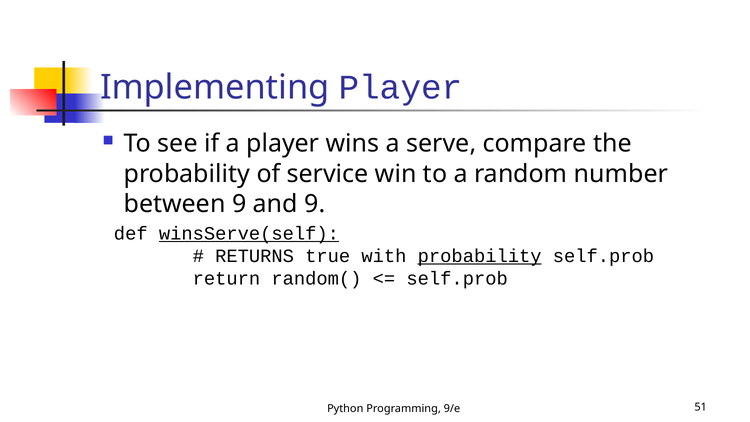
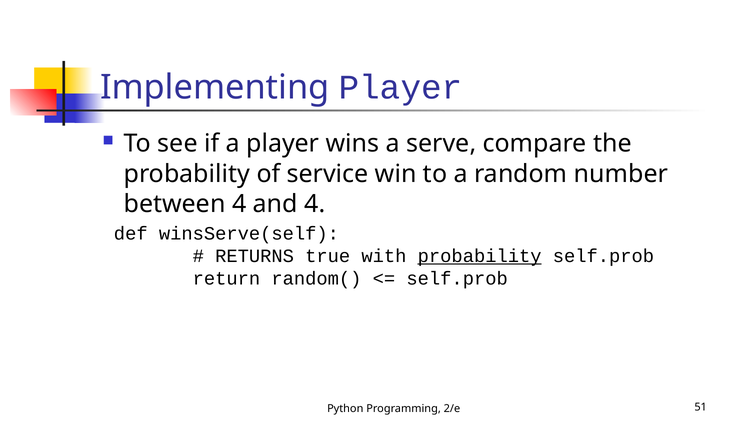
between 9: 9 -> 4
and 9: 9 -> 4
winsServe(self underline: present -> none
9/e: 9/e -> 2/e
